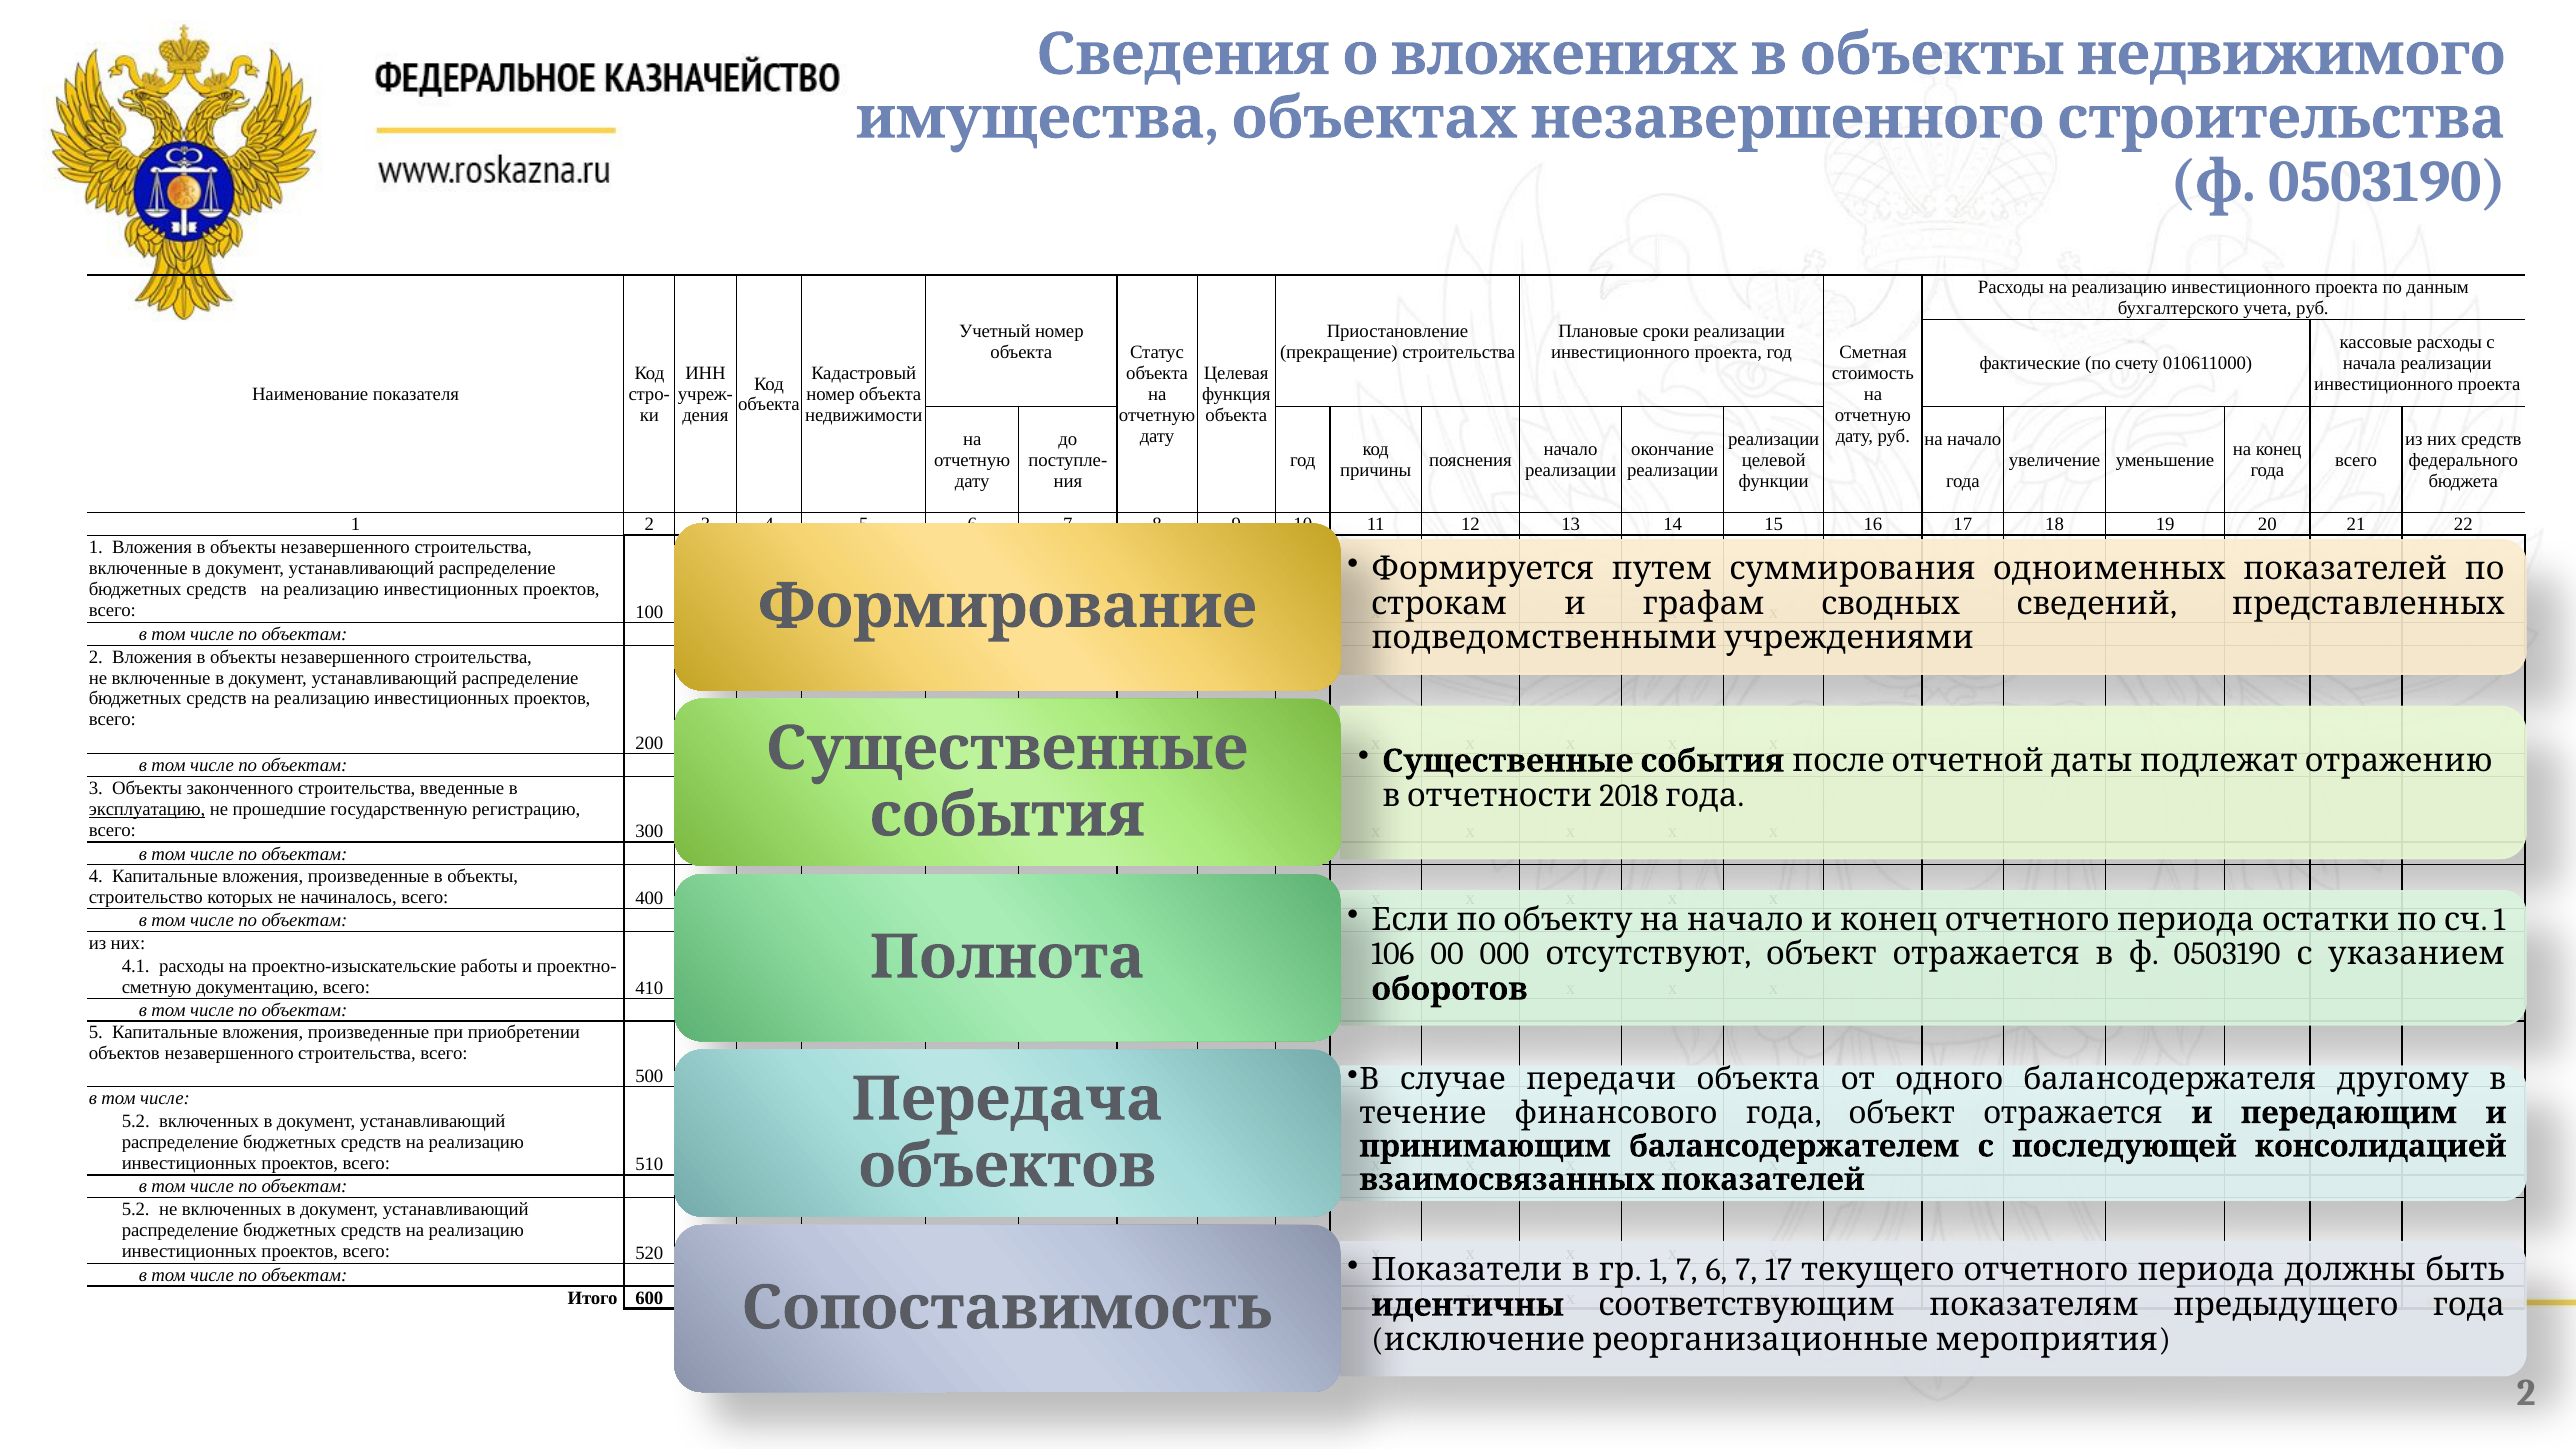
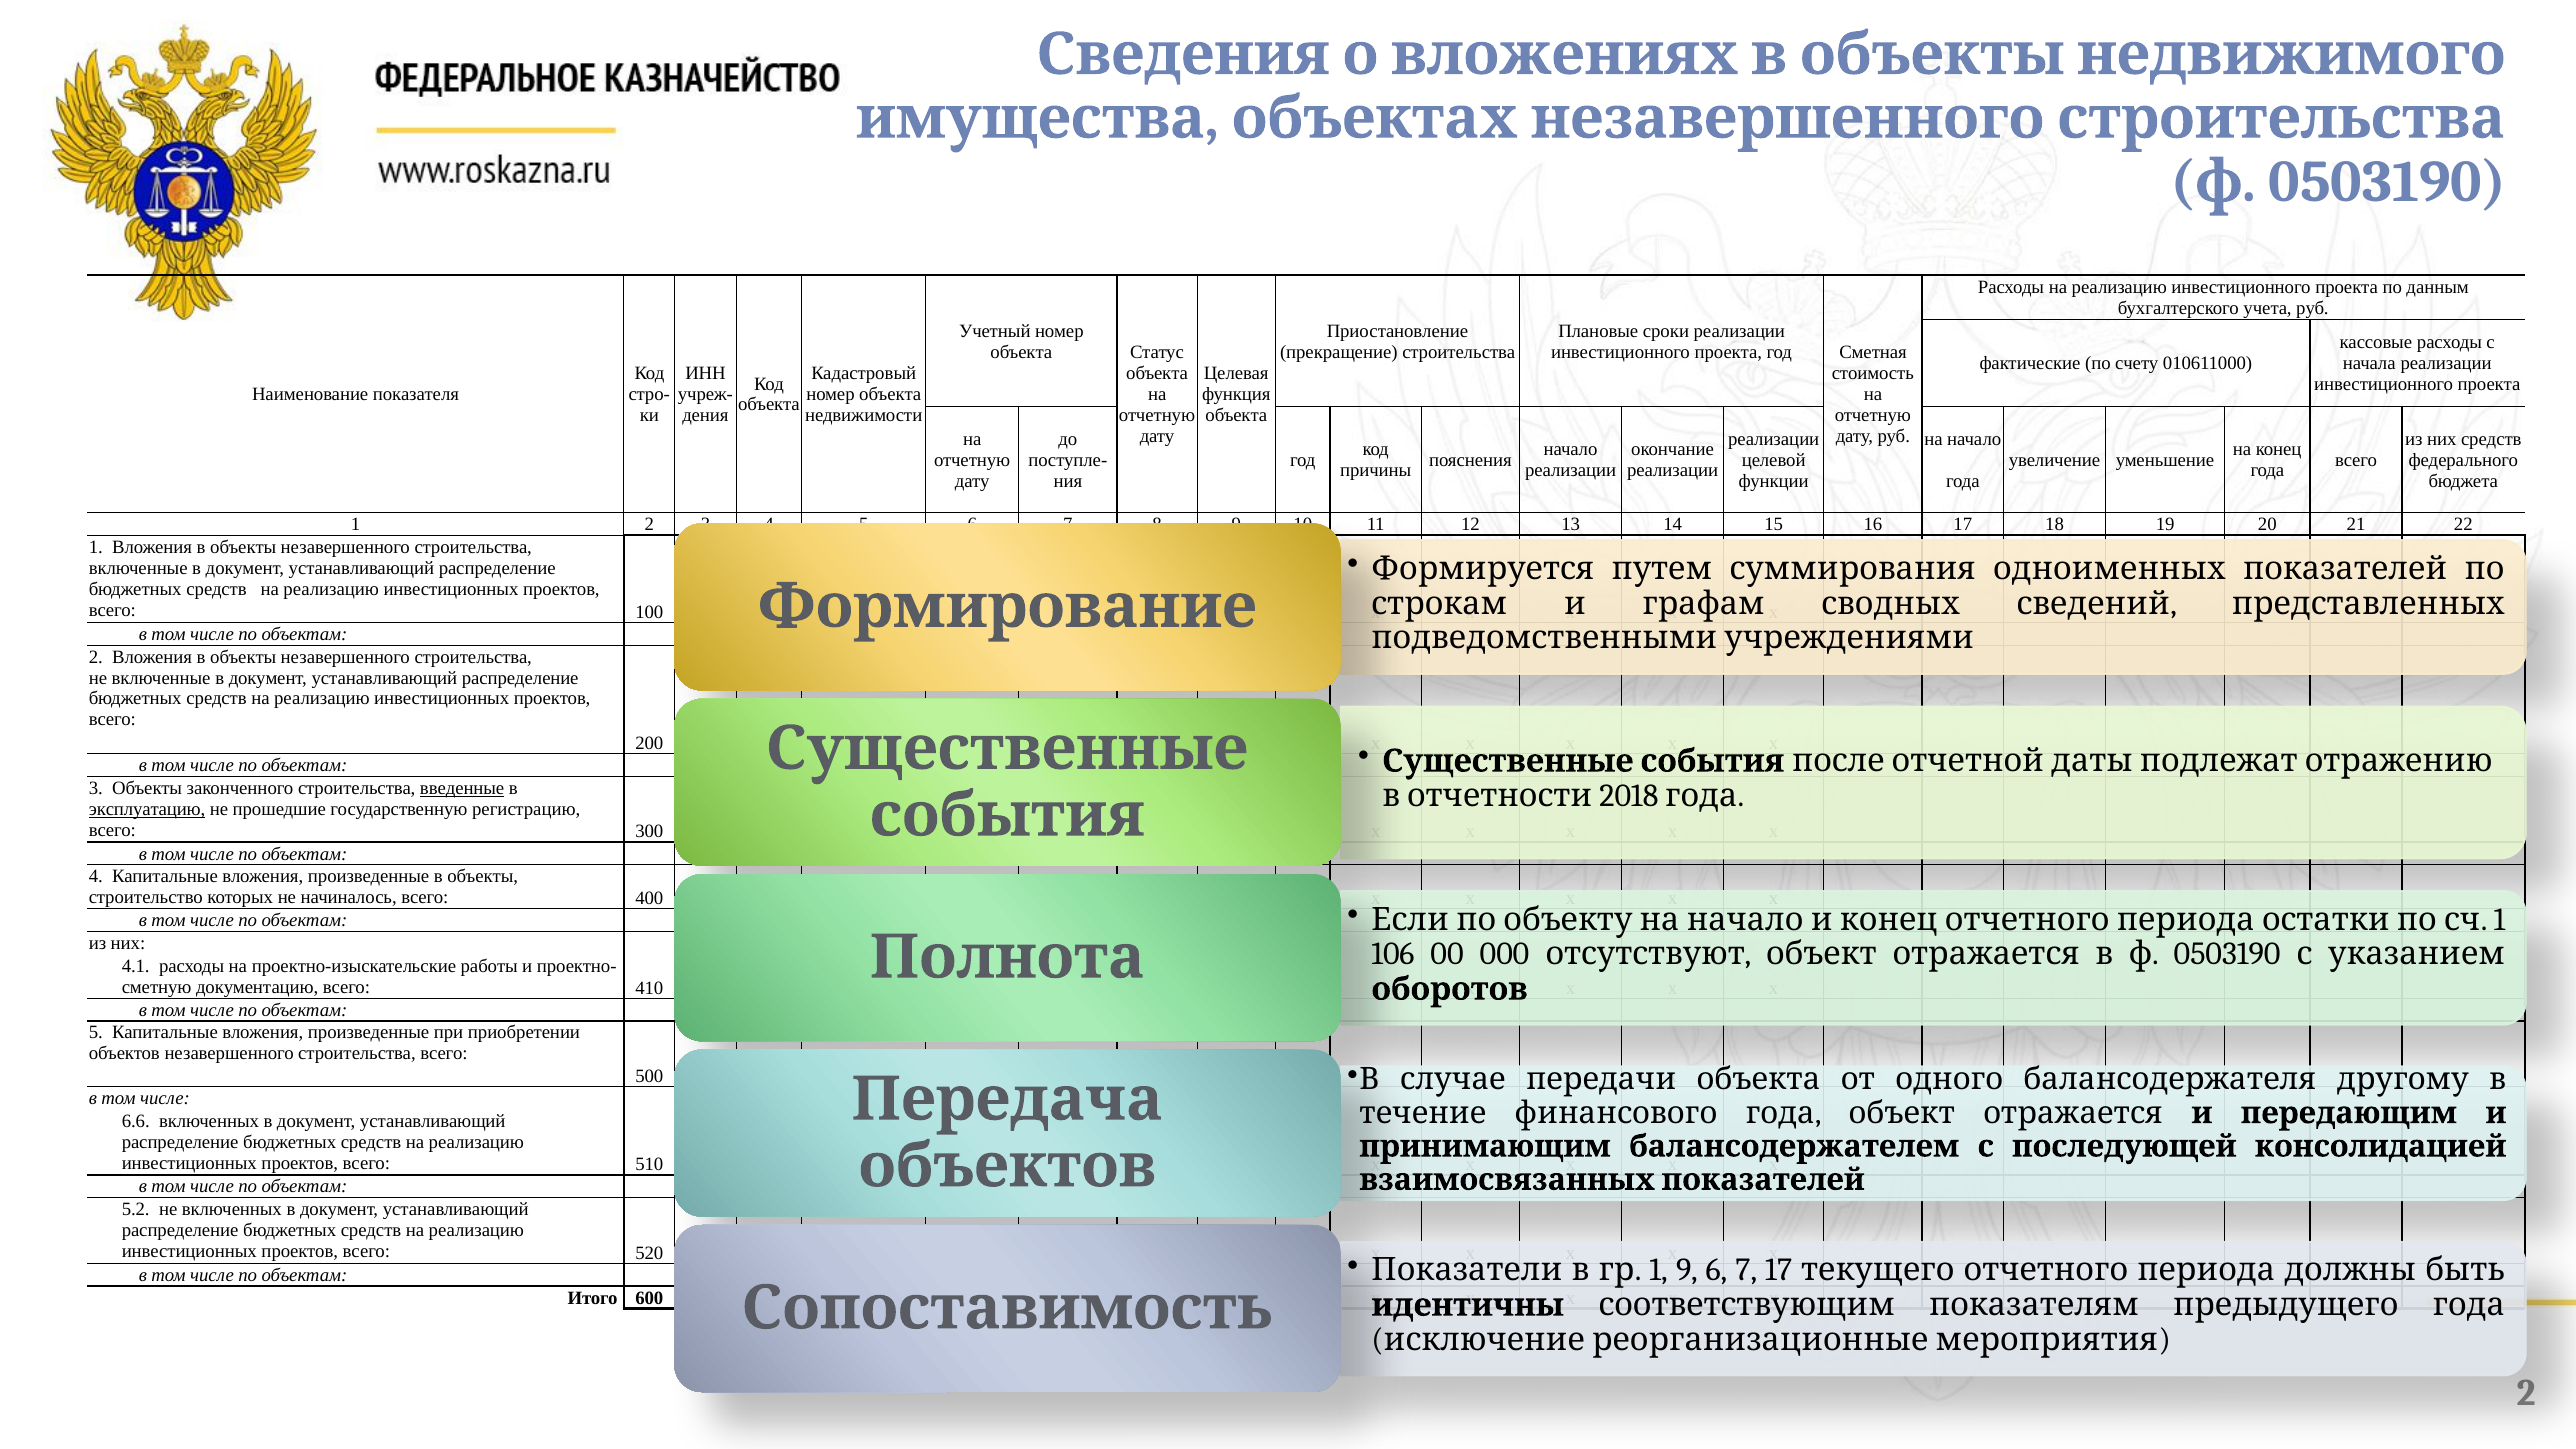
введенные underline: none -> present
5.2 at (136, 1121): 5.2 -> 6.6
1 7: 7 -> 9
